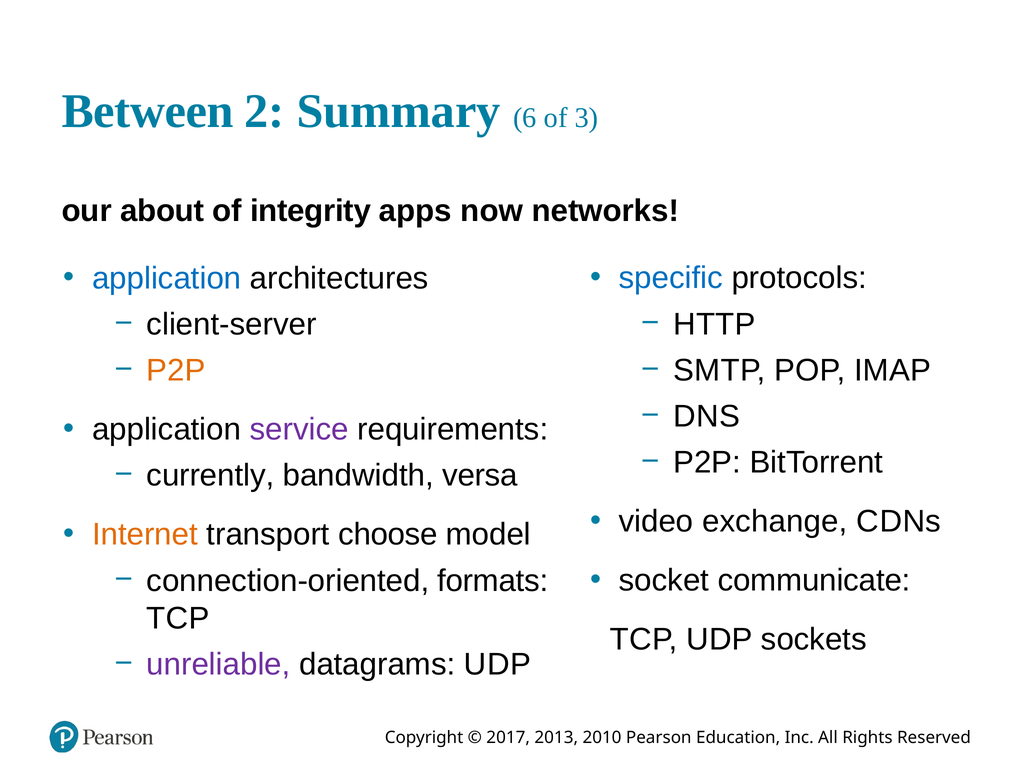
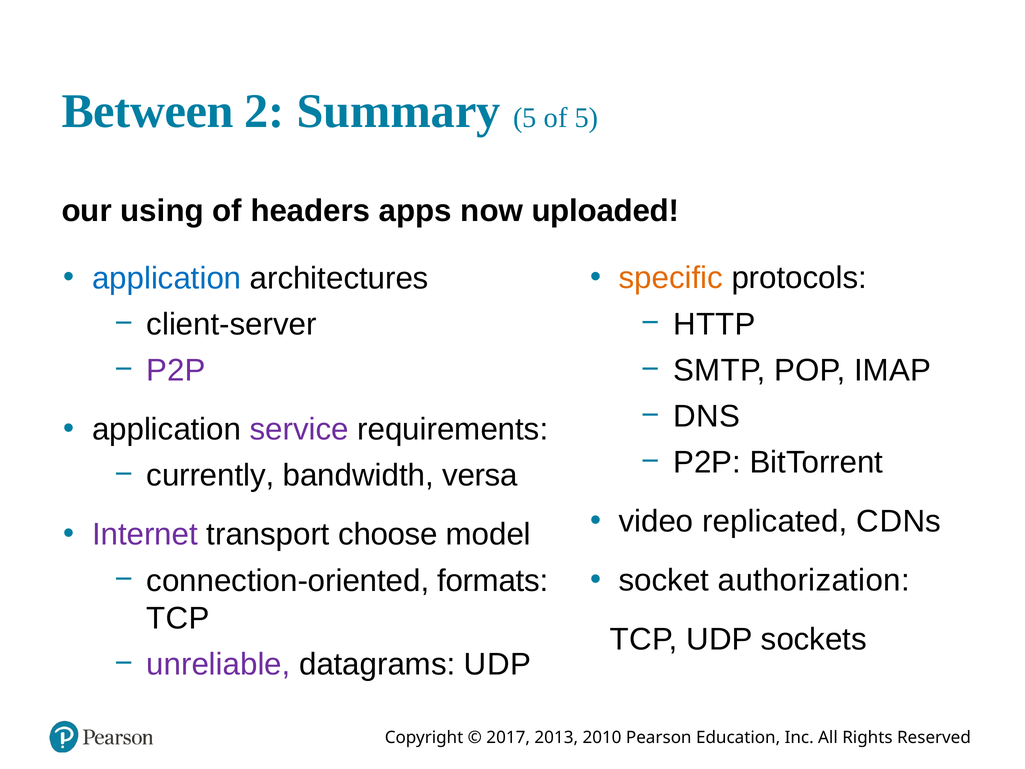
Summary 6: 6 -> 5
of 3: 3 -> 5
about: about -> using
integrity: integrity -> headers
networks: networks -> uploaded
specific colour: blue -> orange
P2P at (176, 370) colour: orange -> purple
exchange: exchange -> replicated
Internet colour: orange -> purple
communicate: communicate -> authorization
